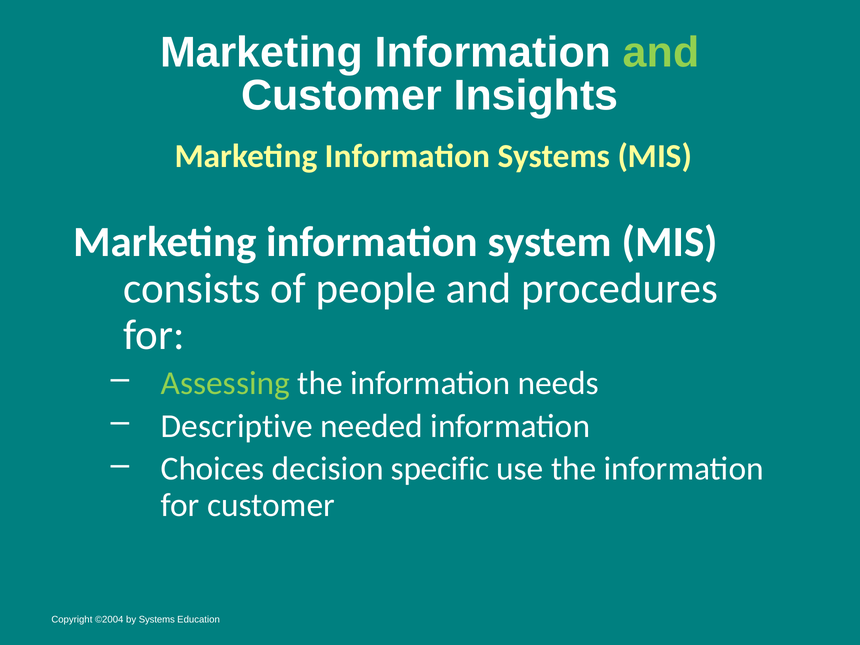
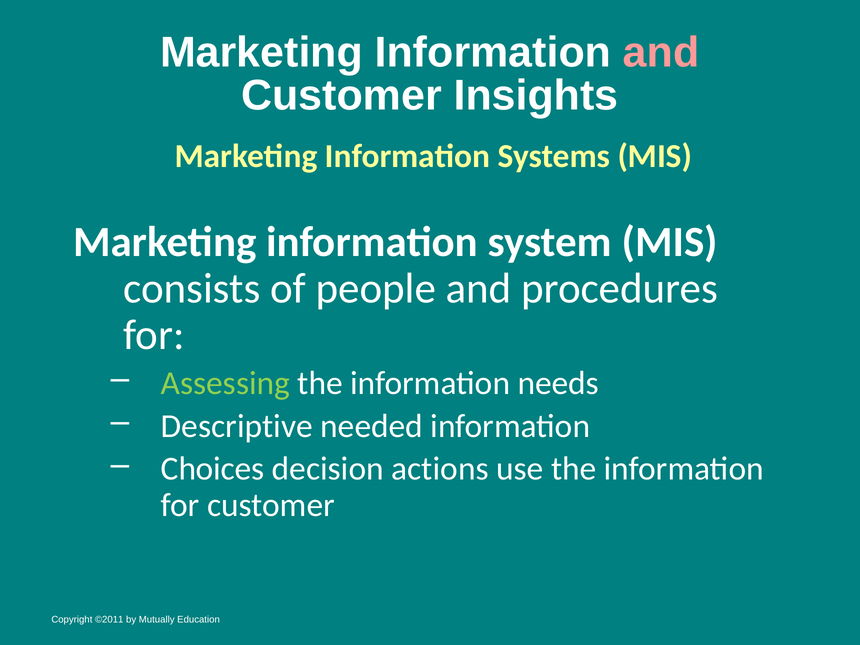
and at (661, 52) colour: light green -> pink
specific: specific -> actions
©2004: ©2004 -> ©2011
by Systems: Systems -> Mutually
